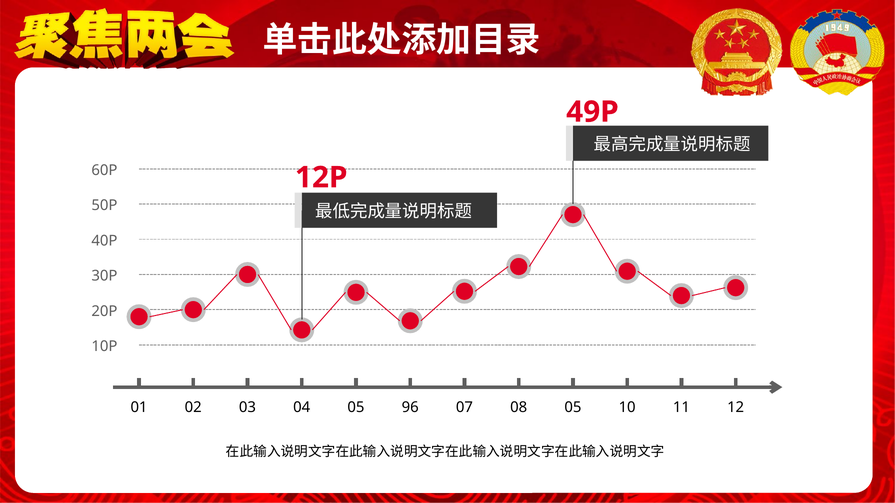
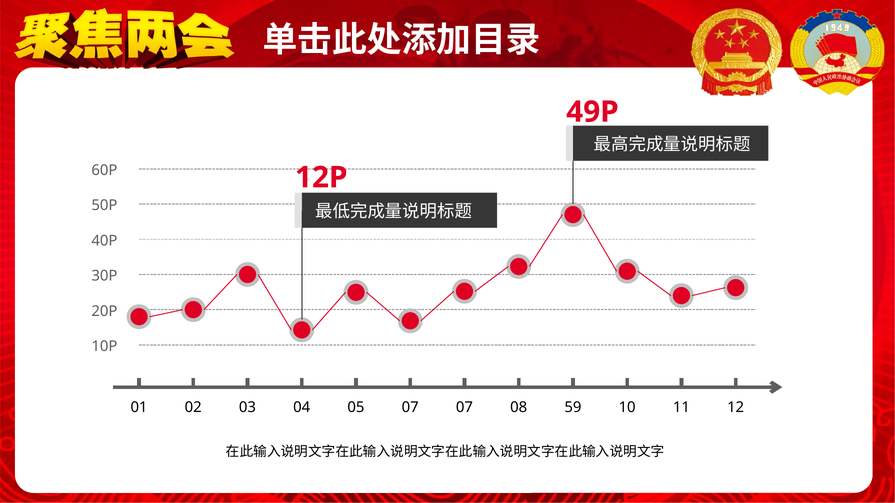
05 96: 96 -> 07
08 05: 05 -> 59
